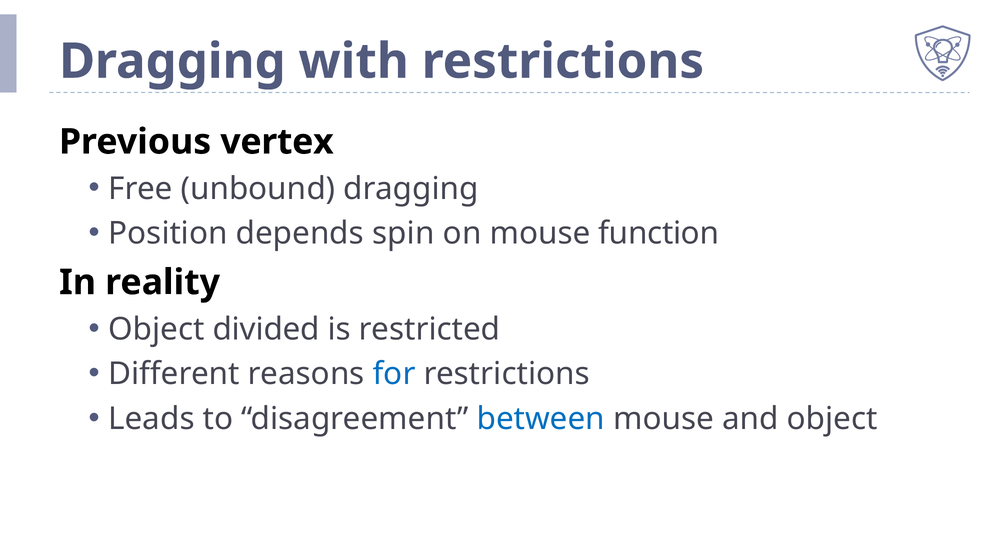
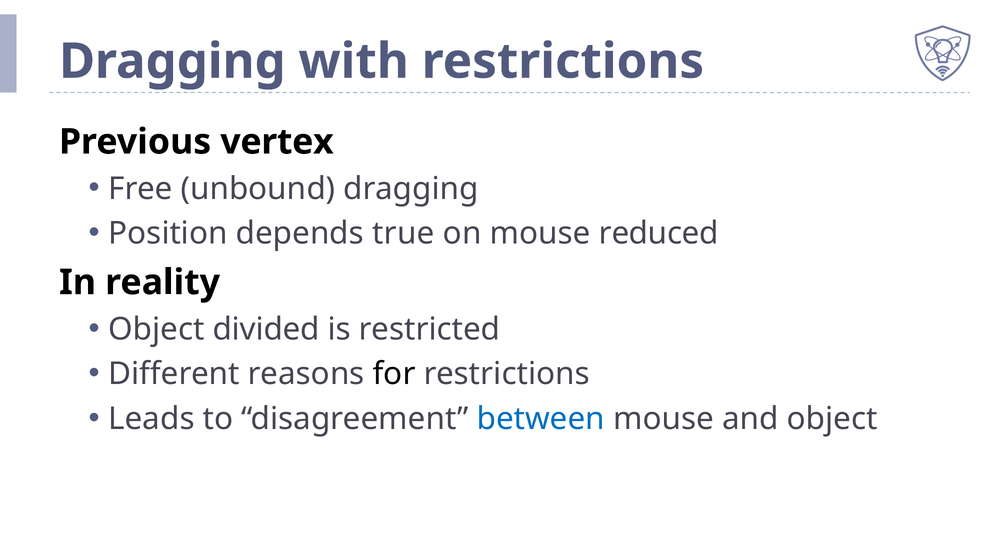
spin: spin -> true
function: function -> reduced
for colour: blue -> black
